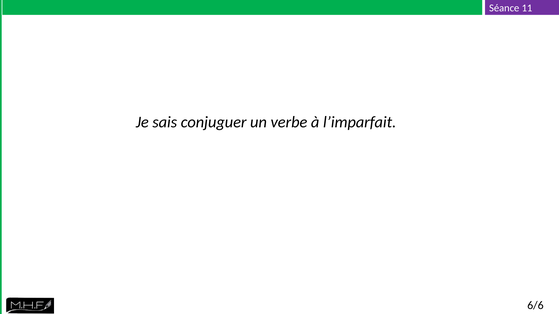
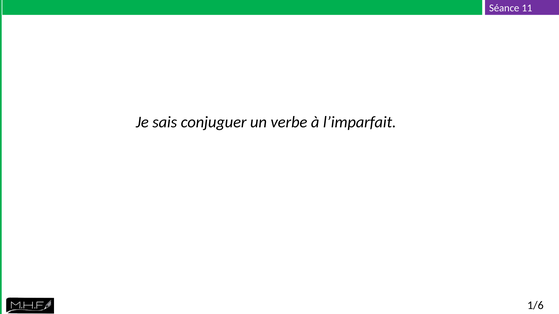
6/6: 6/6 -> 1/6
